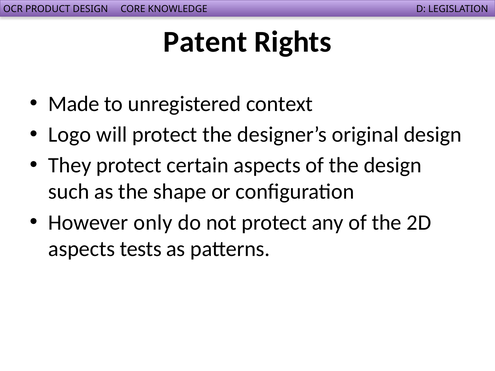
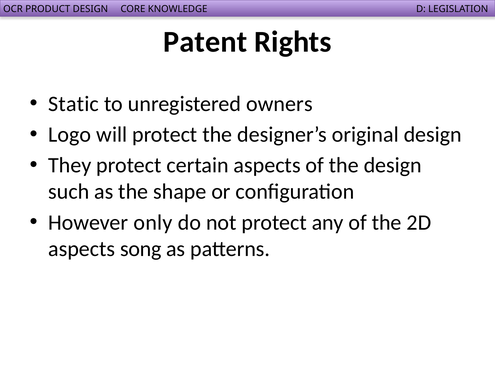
Made: Made -> Static
context: context -> owners
tests: tests -> song
